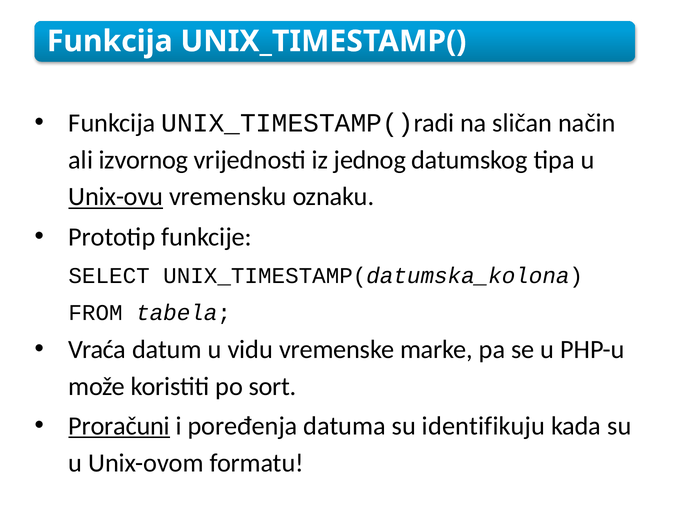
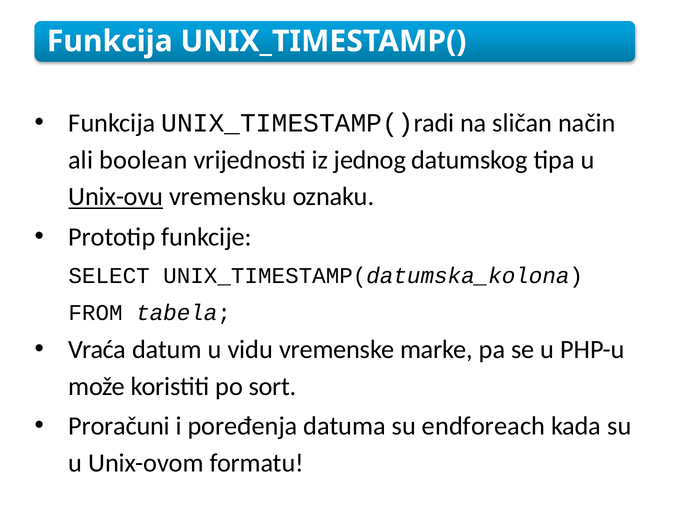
izvornog: izvornog -> boolean
Proračuni underline: present -> none
identifikuju: identifikuju -> endforeach
